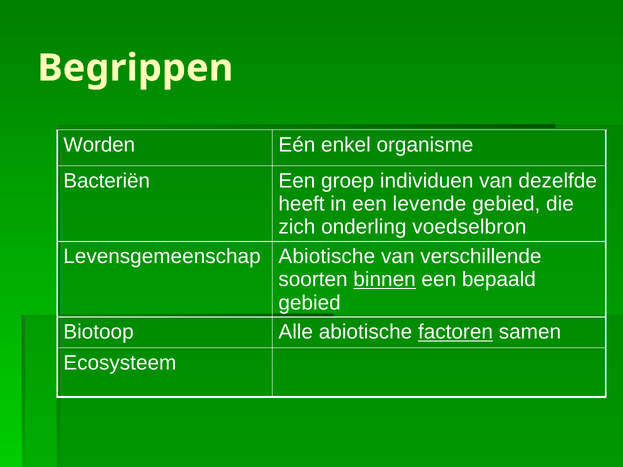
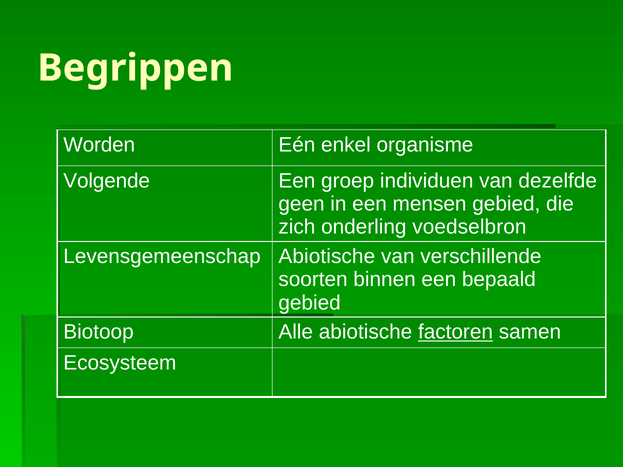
Bacteriën: Bacteriën -> Volgende
heeft: heeft -> geen
levende: levende -> mensen
binnen underline: present -> none
